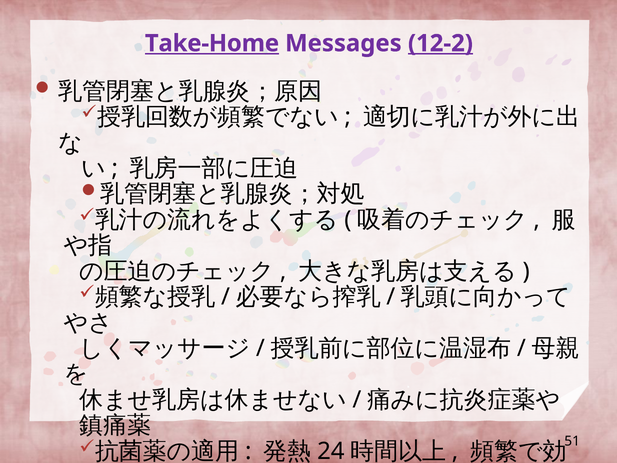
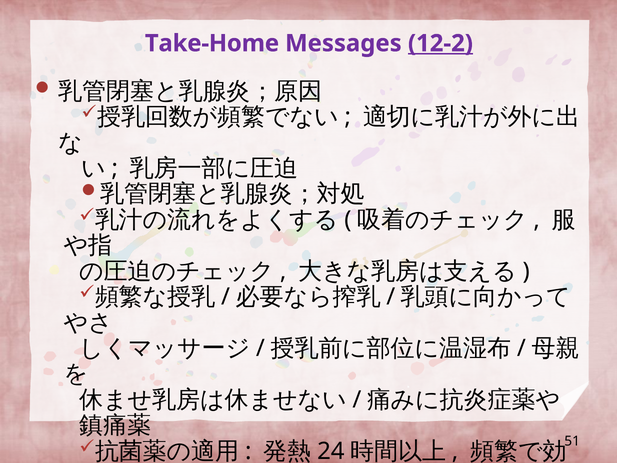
Take-Home underline: present -> none
